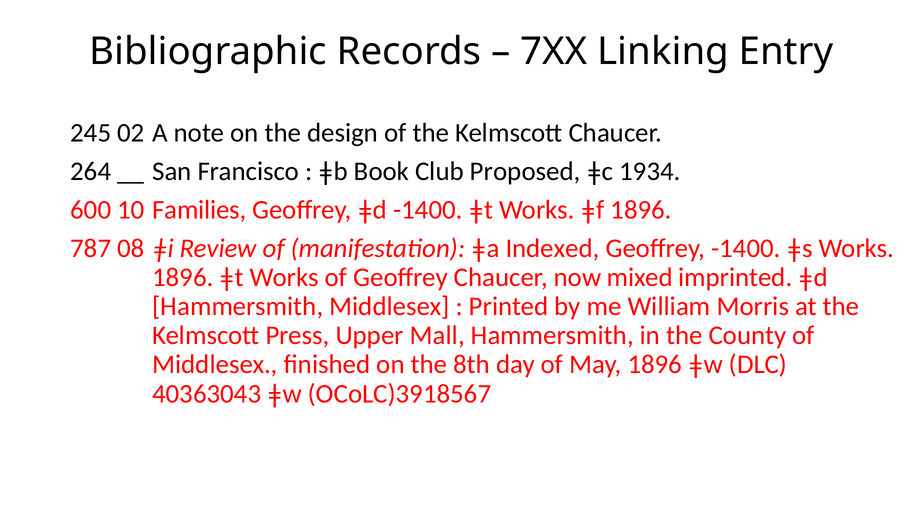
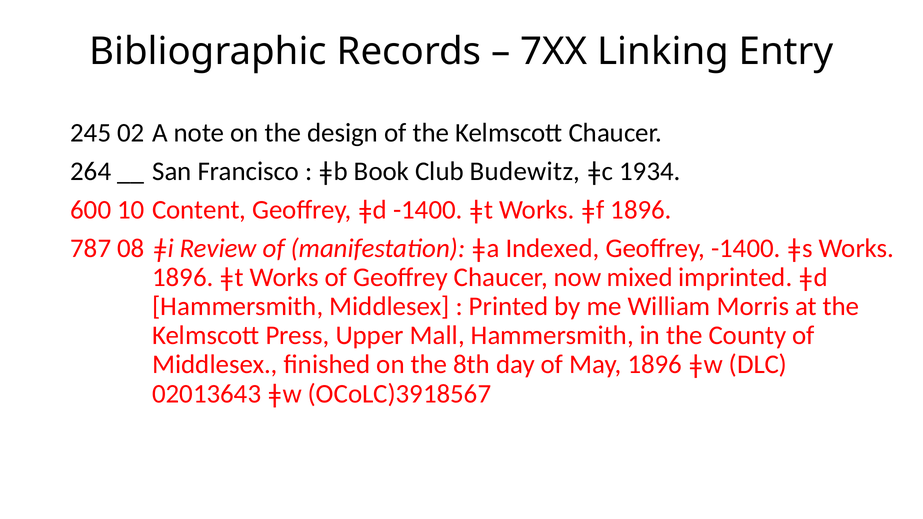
Proposed: Proposed -> Budewitz
Families: Families -> Content
40363043: 40363043 -> 02013643
